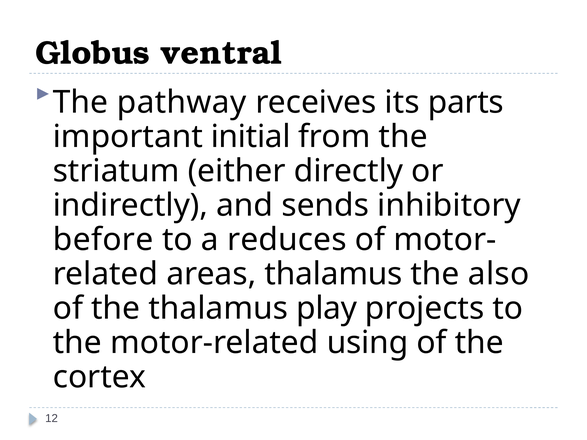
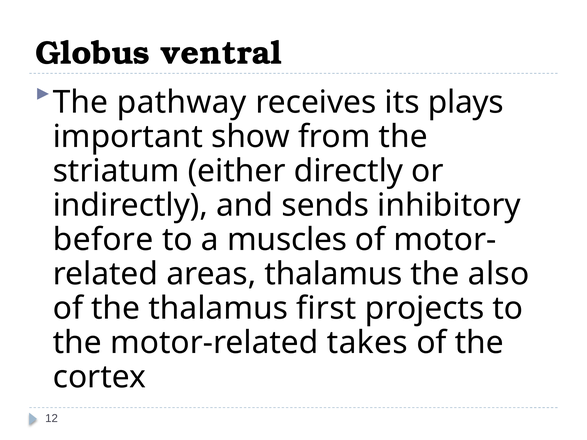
parts: parts -> plays
initial: initial -> show
reduces: reduces -> muscles
play: play -> first
using: using -> takes
